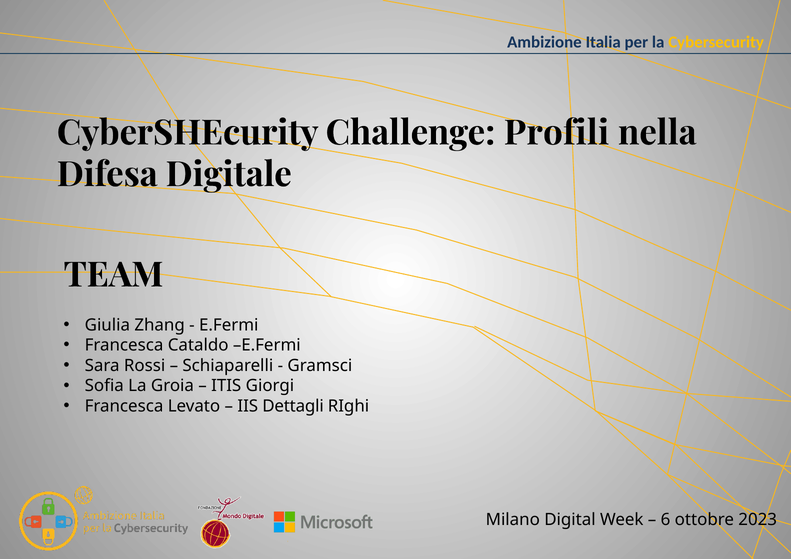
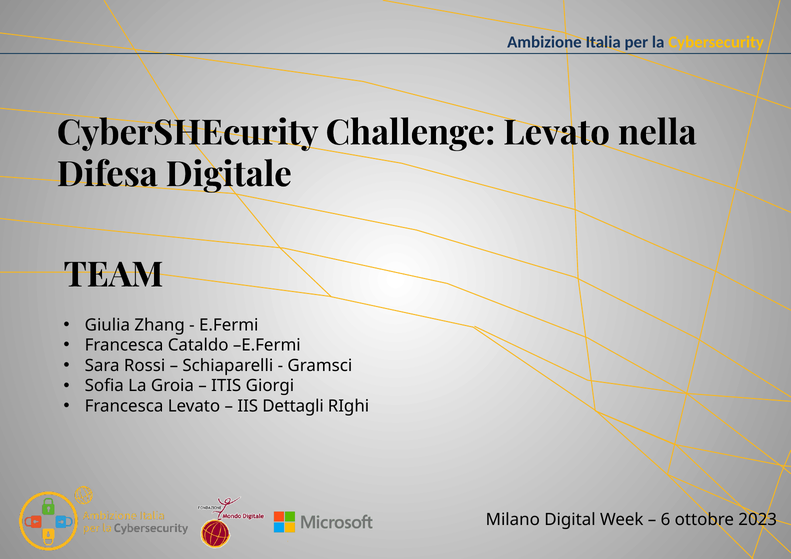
Challenge Profili: Profili -> Levato
